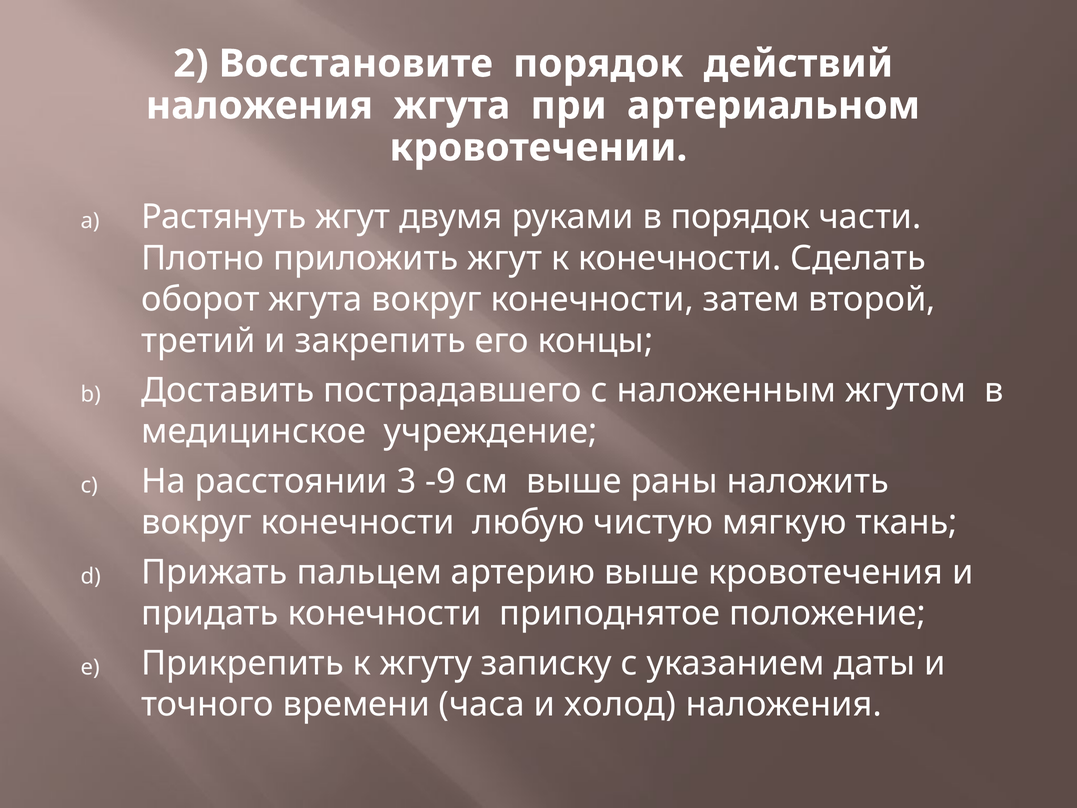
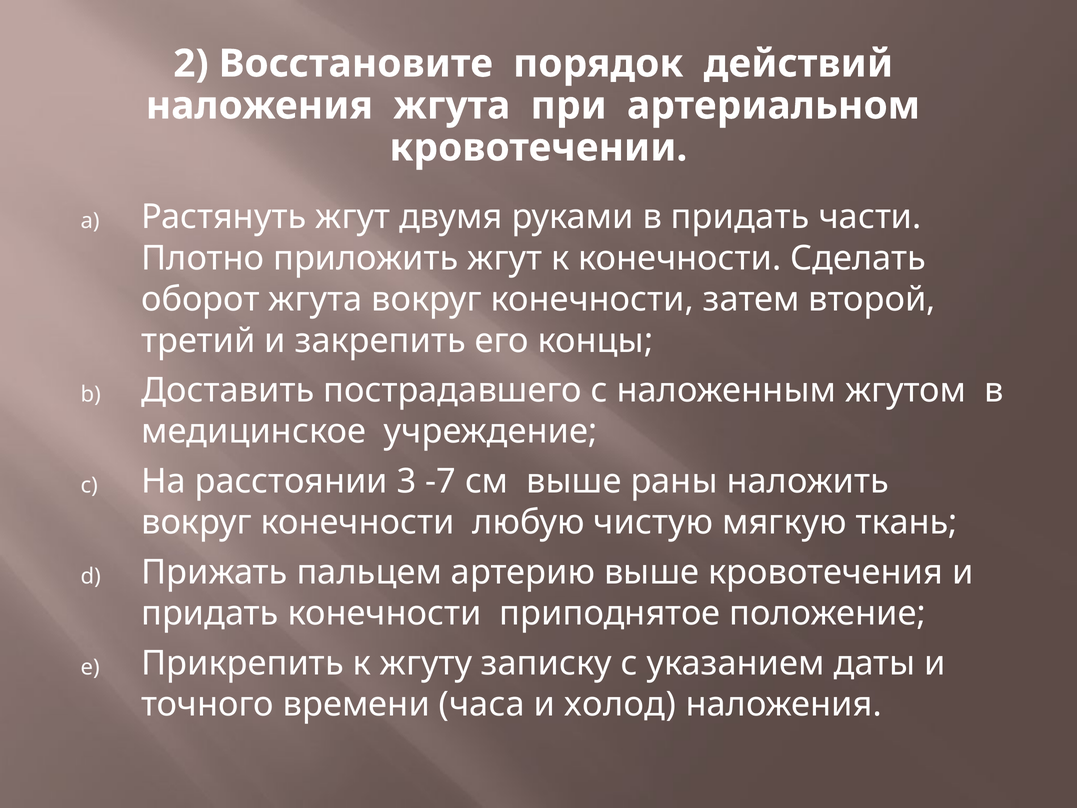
в порядок: порядок -> придать
-9: -9 -> -7
